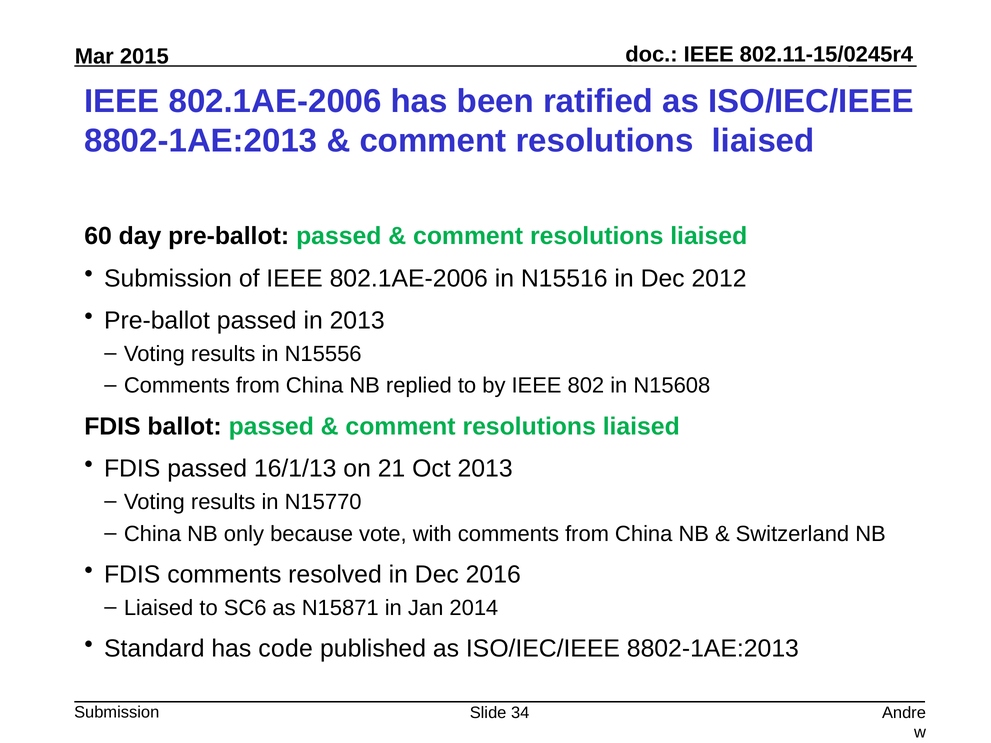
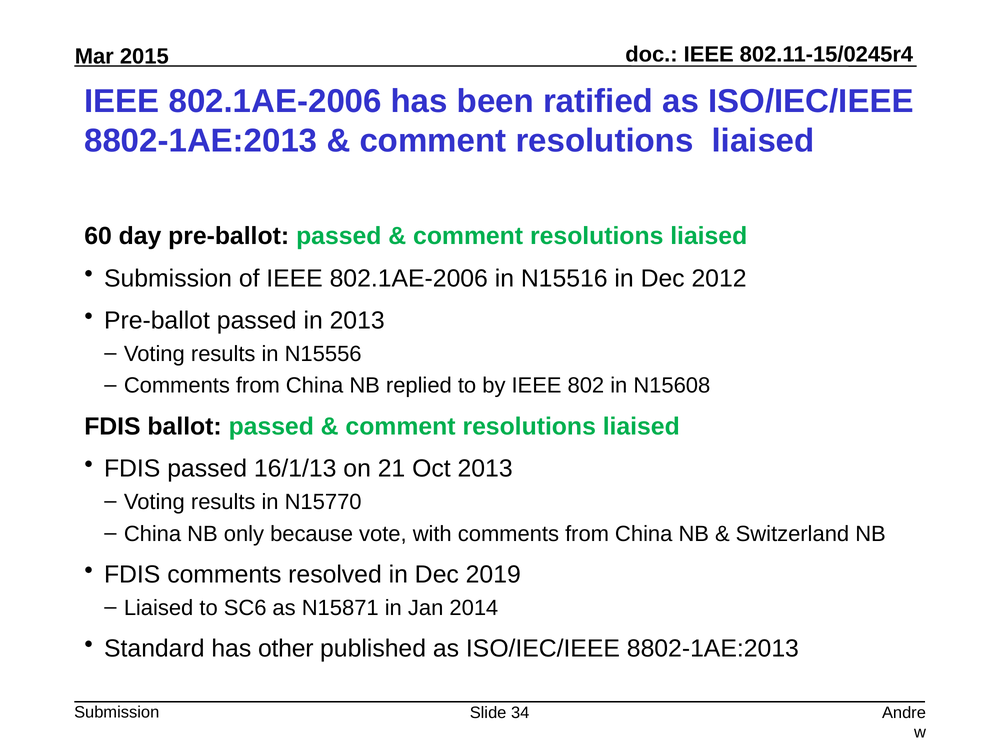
2016: 2016 -> 2019
code: code -> other
